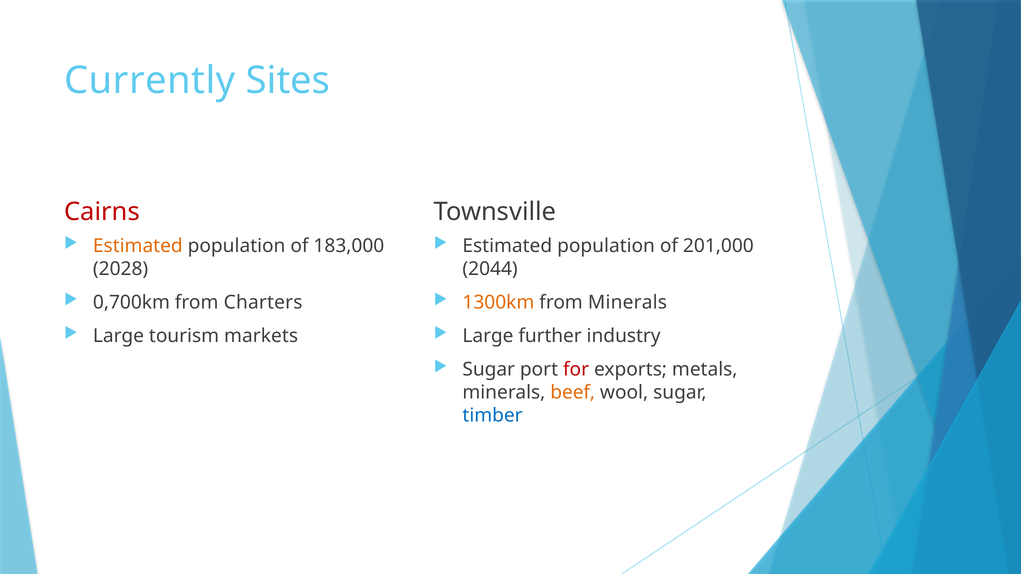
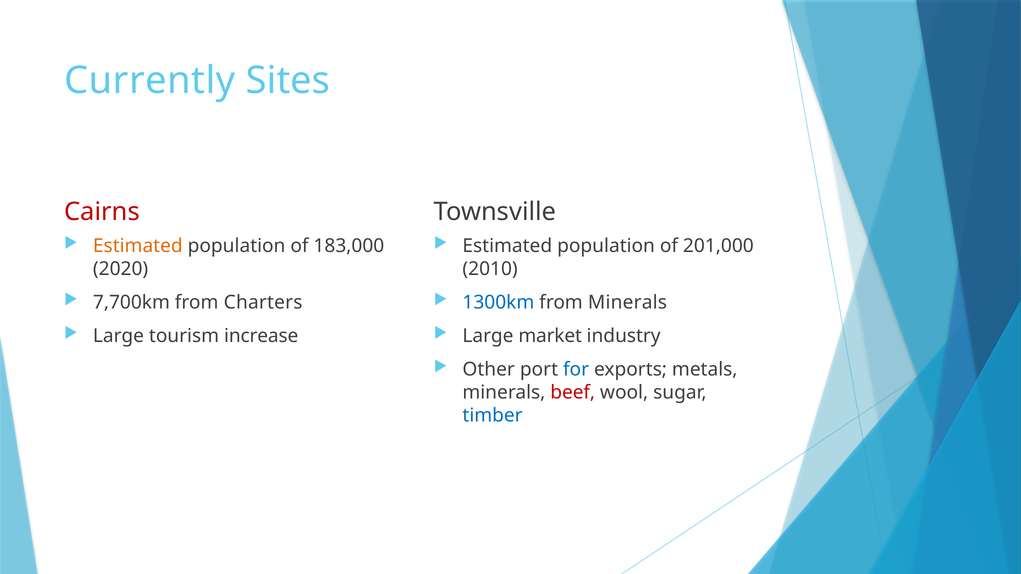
2028: 2028 -> 2020
2044: 2044 -> 2010
0,700km: 0,700km -> 7,700km
1300km colour: orange -> blue
markets: markets -> increase
further: further -> market
Sugar at (489, 370): Sugar -> Other
for colour: red -> blue
beef colour: orange -> red
